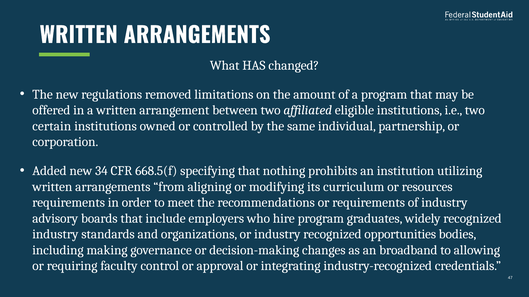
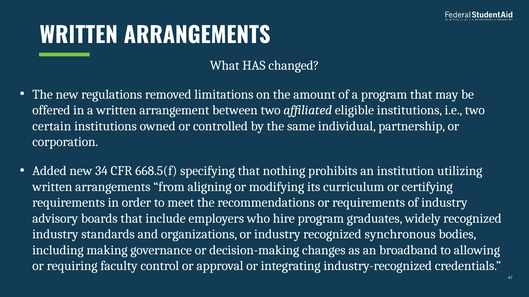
resources: resources -> certifying
opportunities: opportunities -> synchronous
